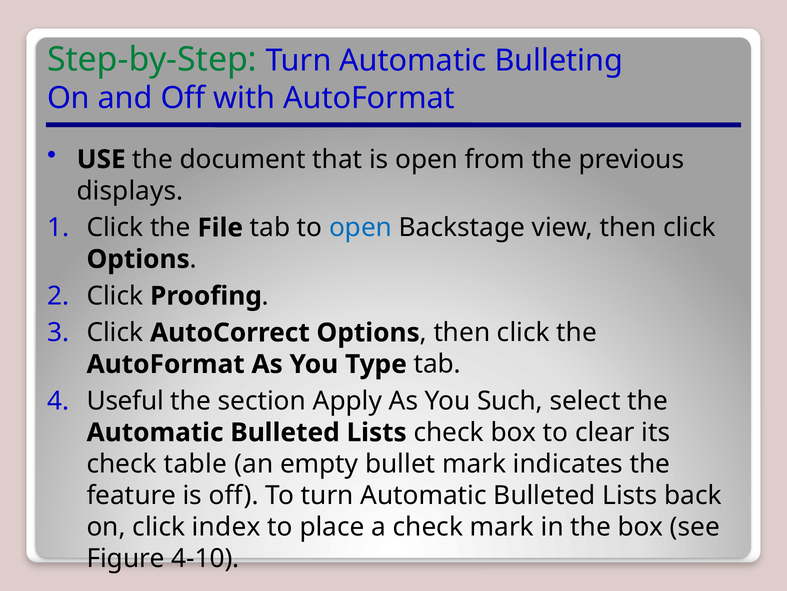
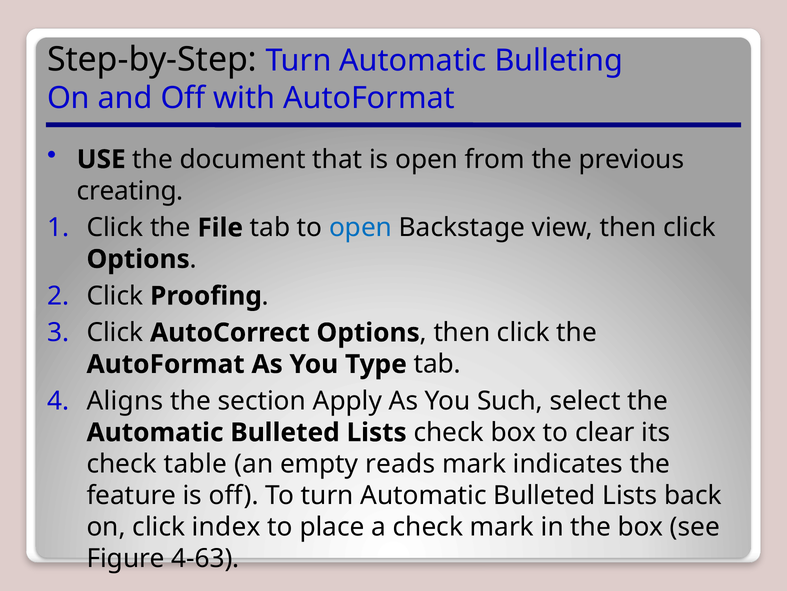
Step-by-Step colour: green -> black
displays: displays -> creating
Useful: Useful -> Aligns
bullet: bullet -> reads
4-10: 4-10 -> 4-63
